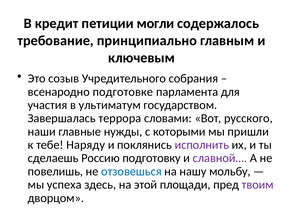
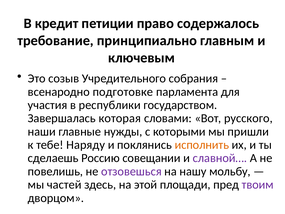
могли: могли -> право
ультиматум: ультиматум -> республики
террора: террора -> которая
исполнить colour: purple -> orange
подготовку: подготовку -> совещании
отзовешься colour: blue -> purple
успеха: успеха -> частей
